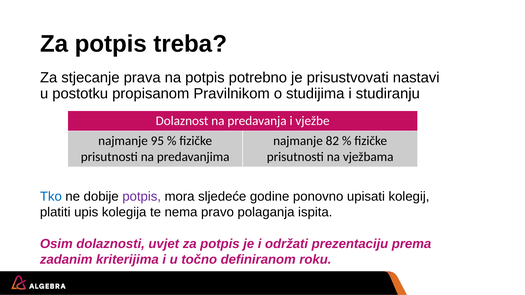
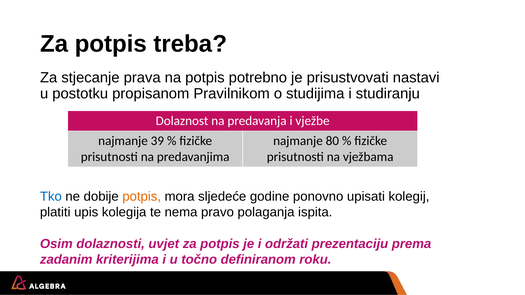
95: 95 -> 39
82: 82 -> 80
potpis at (142, 197) colour: purple -> orange
